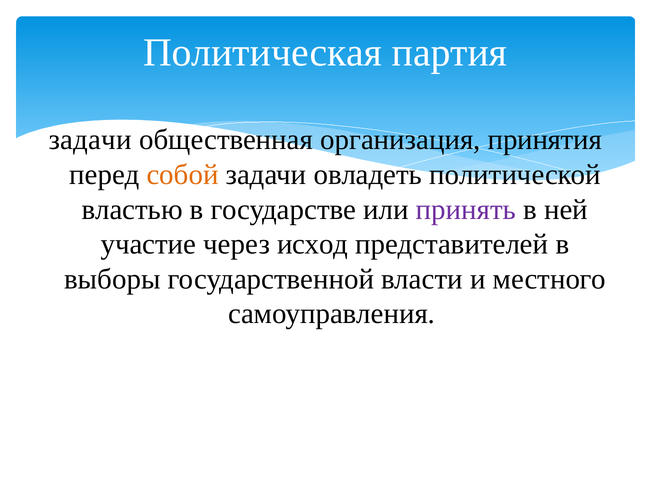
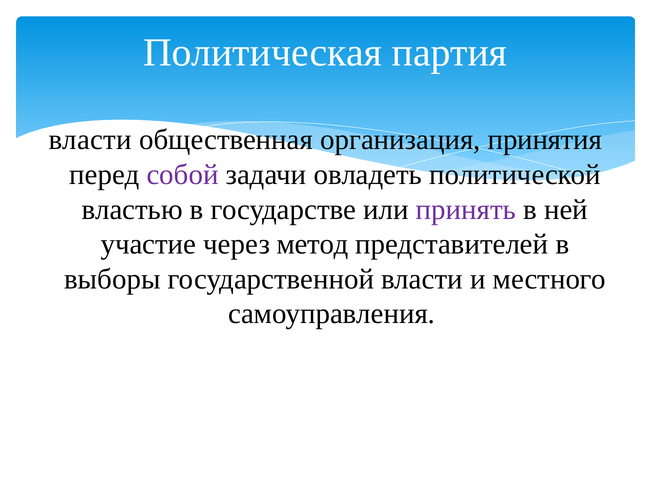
задачи at (90, 140): задачи -> власти
собой colour: orange -> purple
исход: исход -> метод
